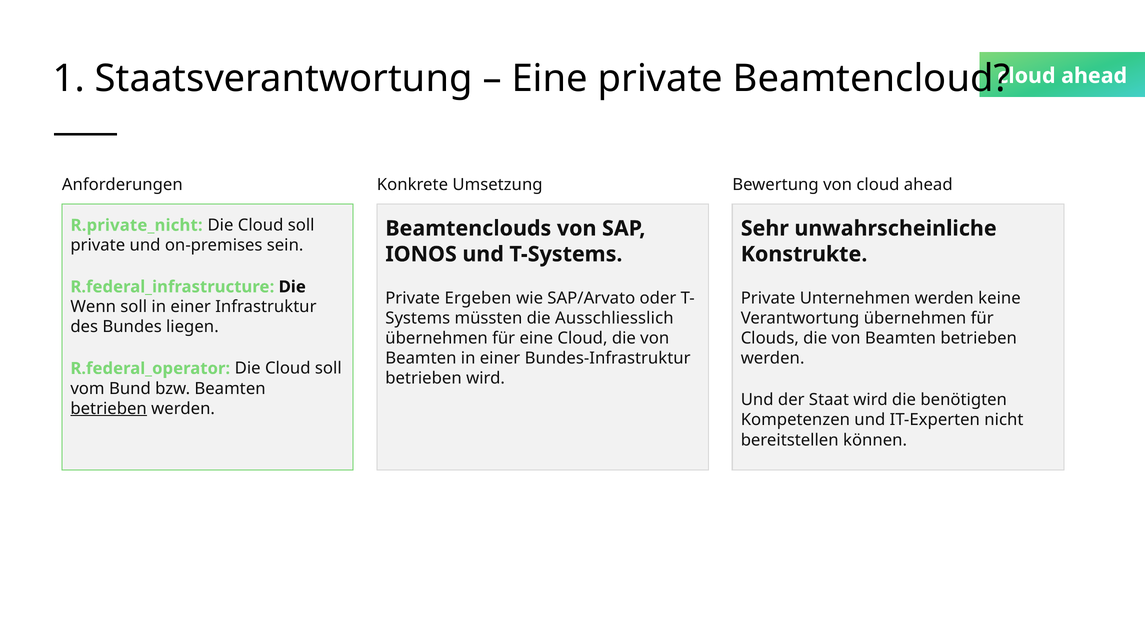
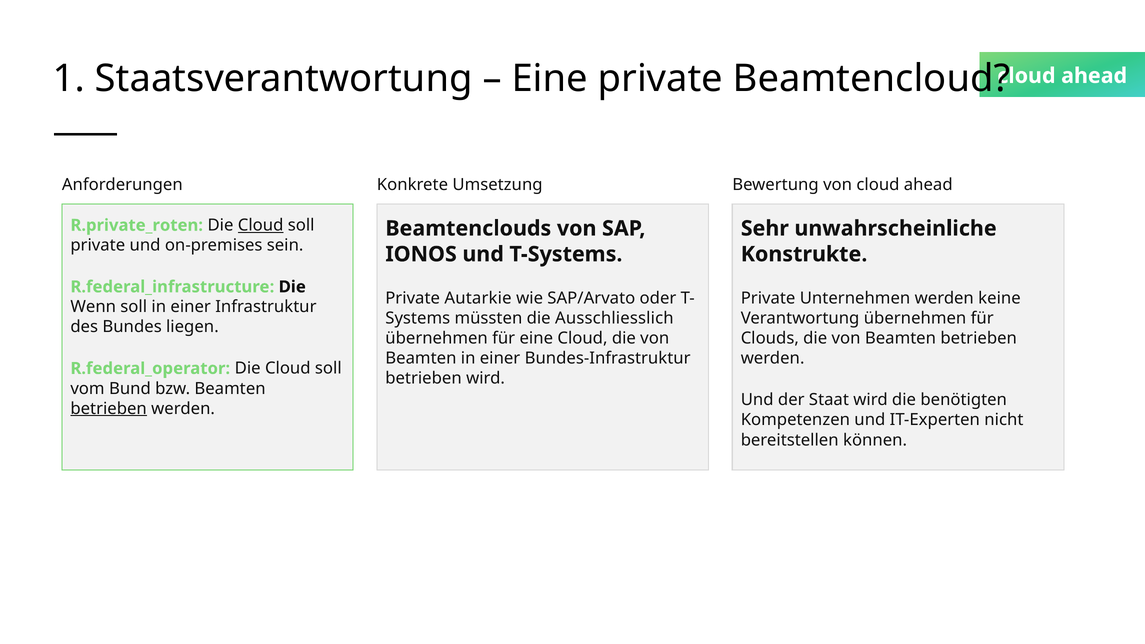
R.private_nicht: R.private_nicht -> R.private_roten
Cloud at (261, 225) underline: none -> present
Ergeben: Ergeben -> Autarkie
